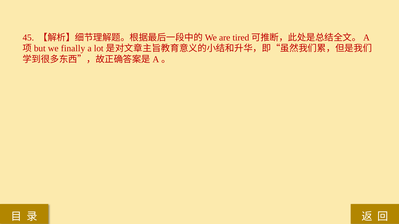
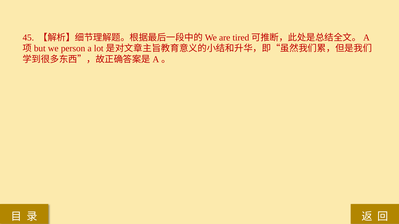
finally: finally -> person
